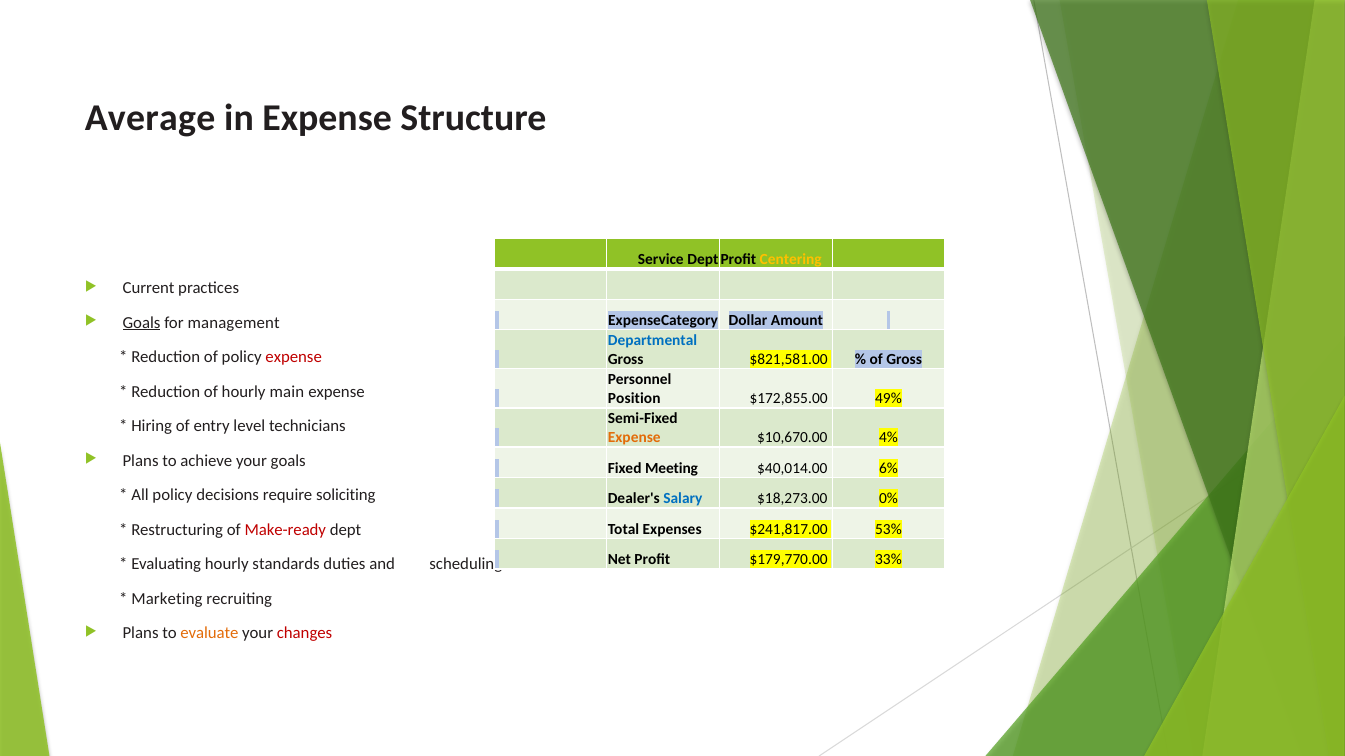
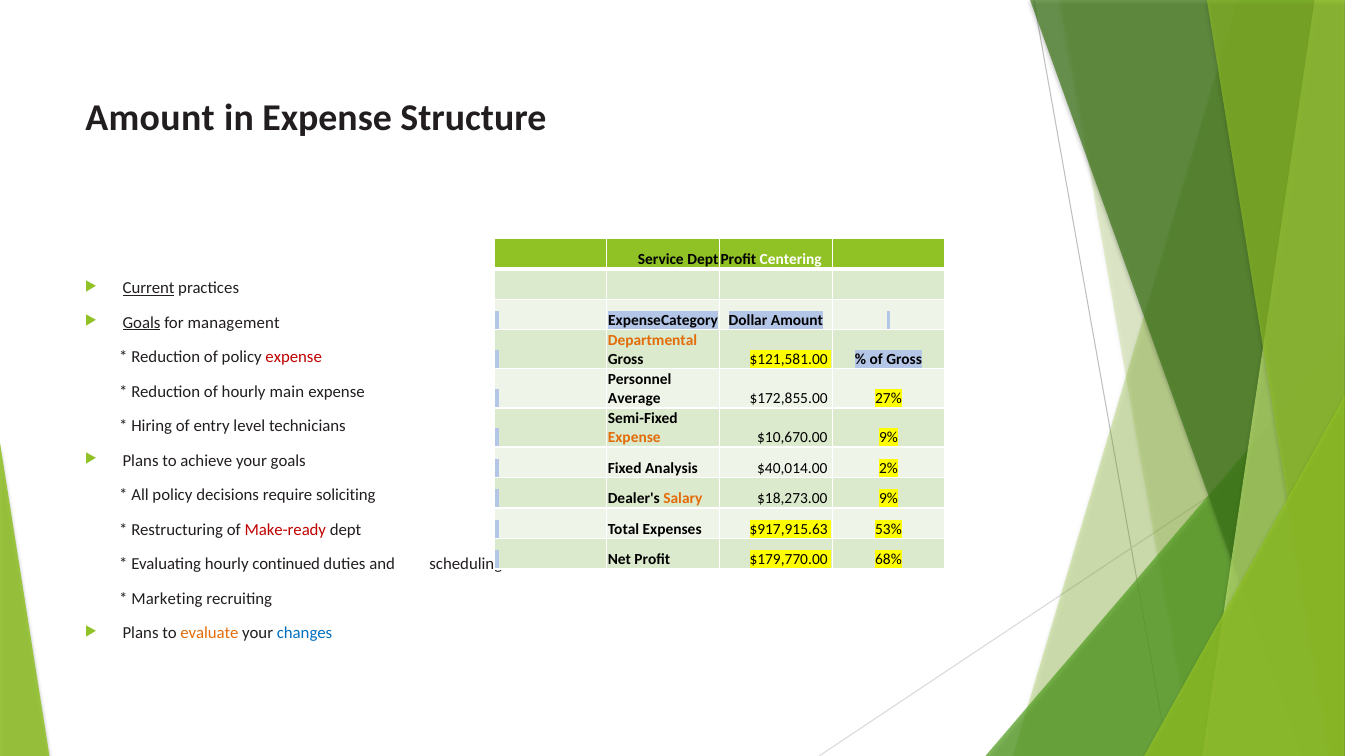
Average at (150, 118): Average -> Amount
Centering colour: yellow -> white
Current underline: none -> present
Departmental colour: blue -> orange
$821,581.00: $821,581.00 -> $121,581.00
Position: Position -> Average
49%: 49% -> 27%
$10,670.00 4%: 4% -> 9%
Meeting: Meeting -> Analysis
6%: 6% -> 2%
Salary colour: blue -> orange
$18,273.00 0%: 0% -> 9%
$241,817.00: $241,817.00 -> $917,915.63
33%: 33% -> 68%
standards: standards -> continued
changes colour: red -> blue
